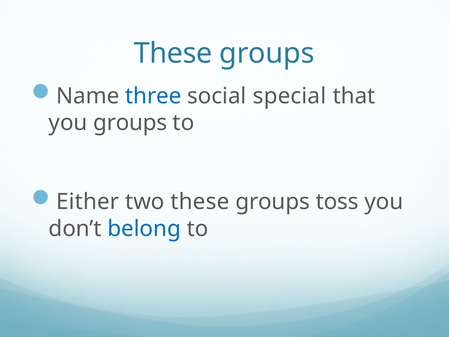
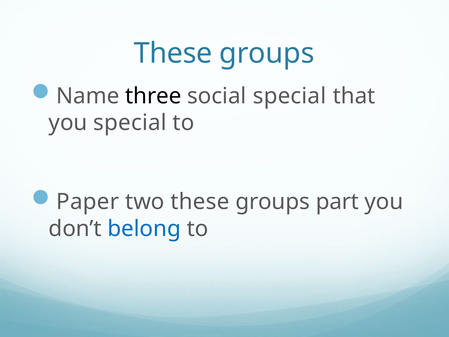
three colour: blue -> black
you groups: groups -> special
Either: Either -> Paper
toss: toss -> part
